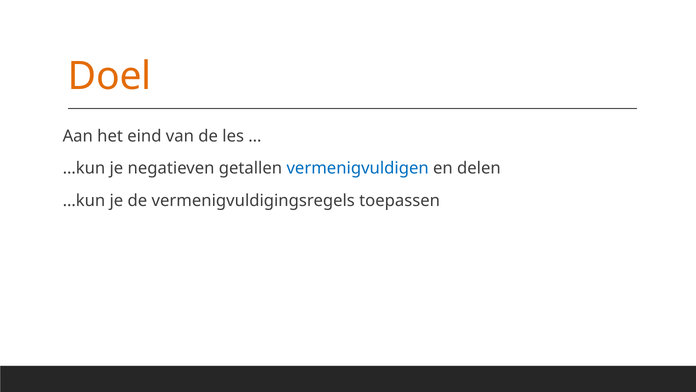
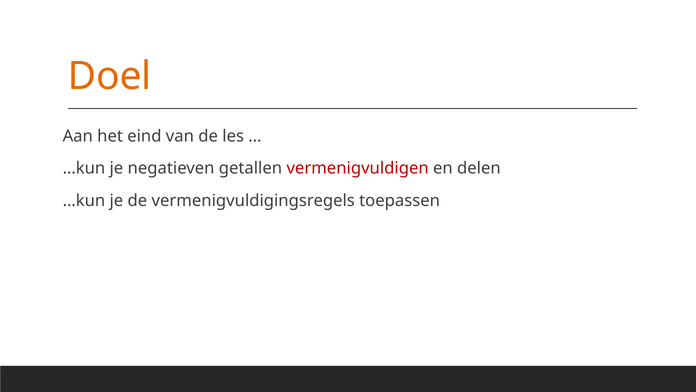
vermenigvuldigen colour: blue -> red
